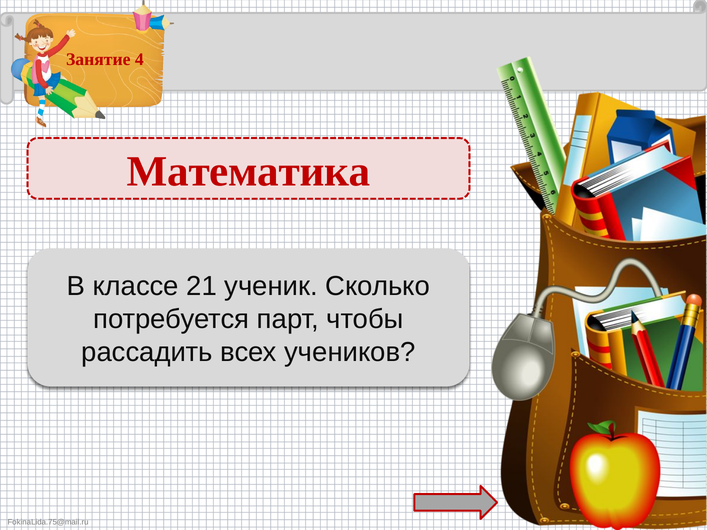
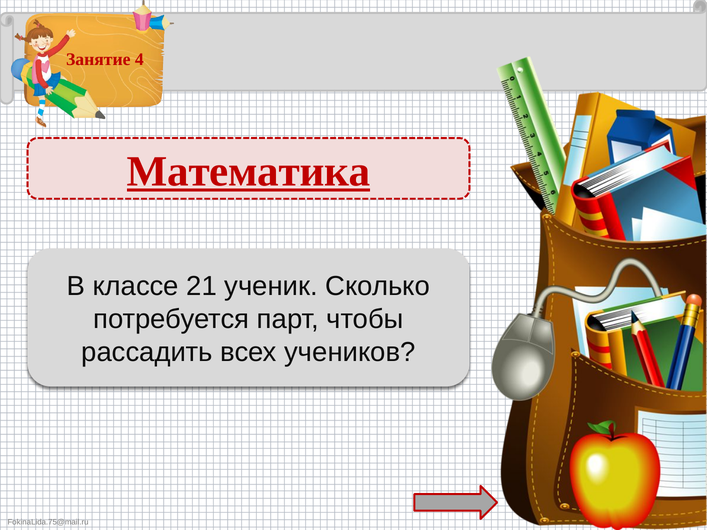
Математика underline: none -> present
